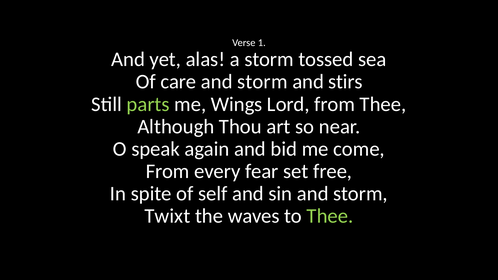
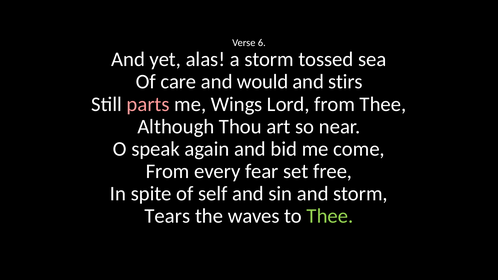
1: 1 -> 6
care and storm: storm -> would
parts colour: light green -> pink
Twixt: Twixt -> Tears
